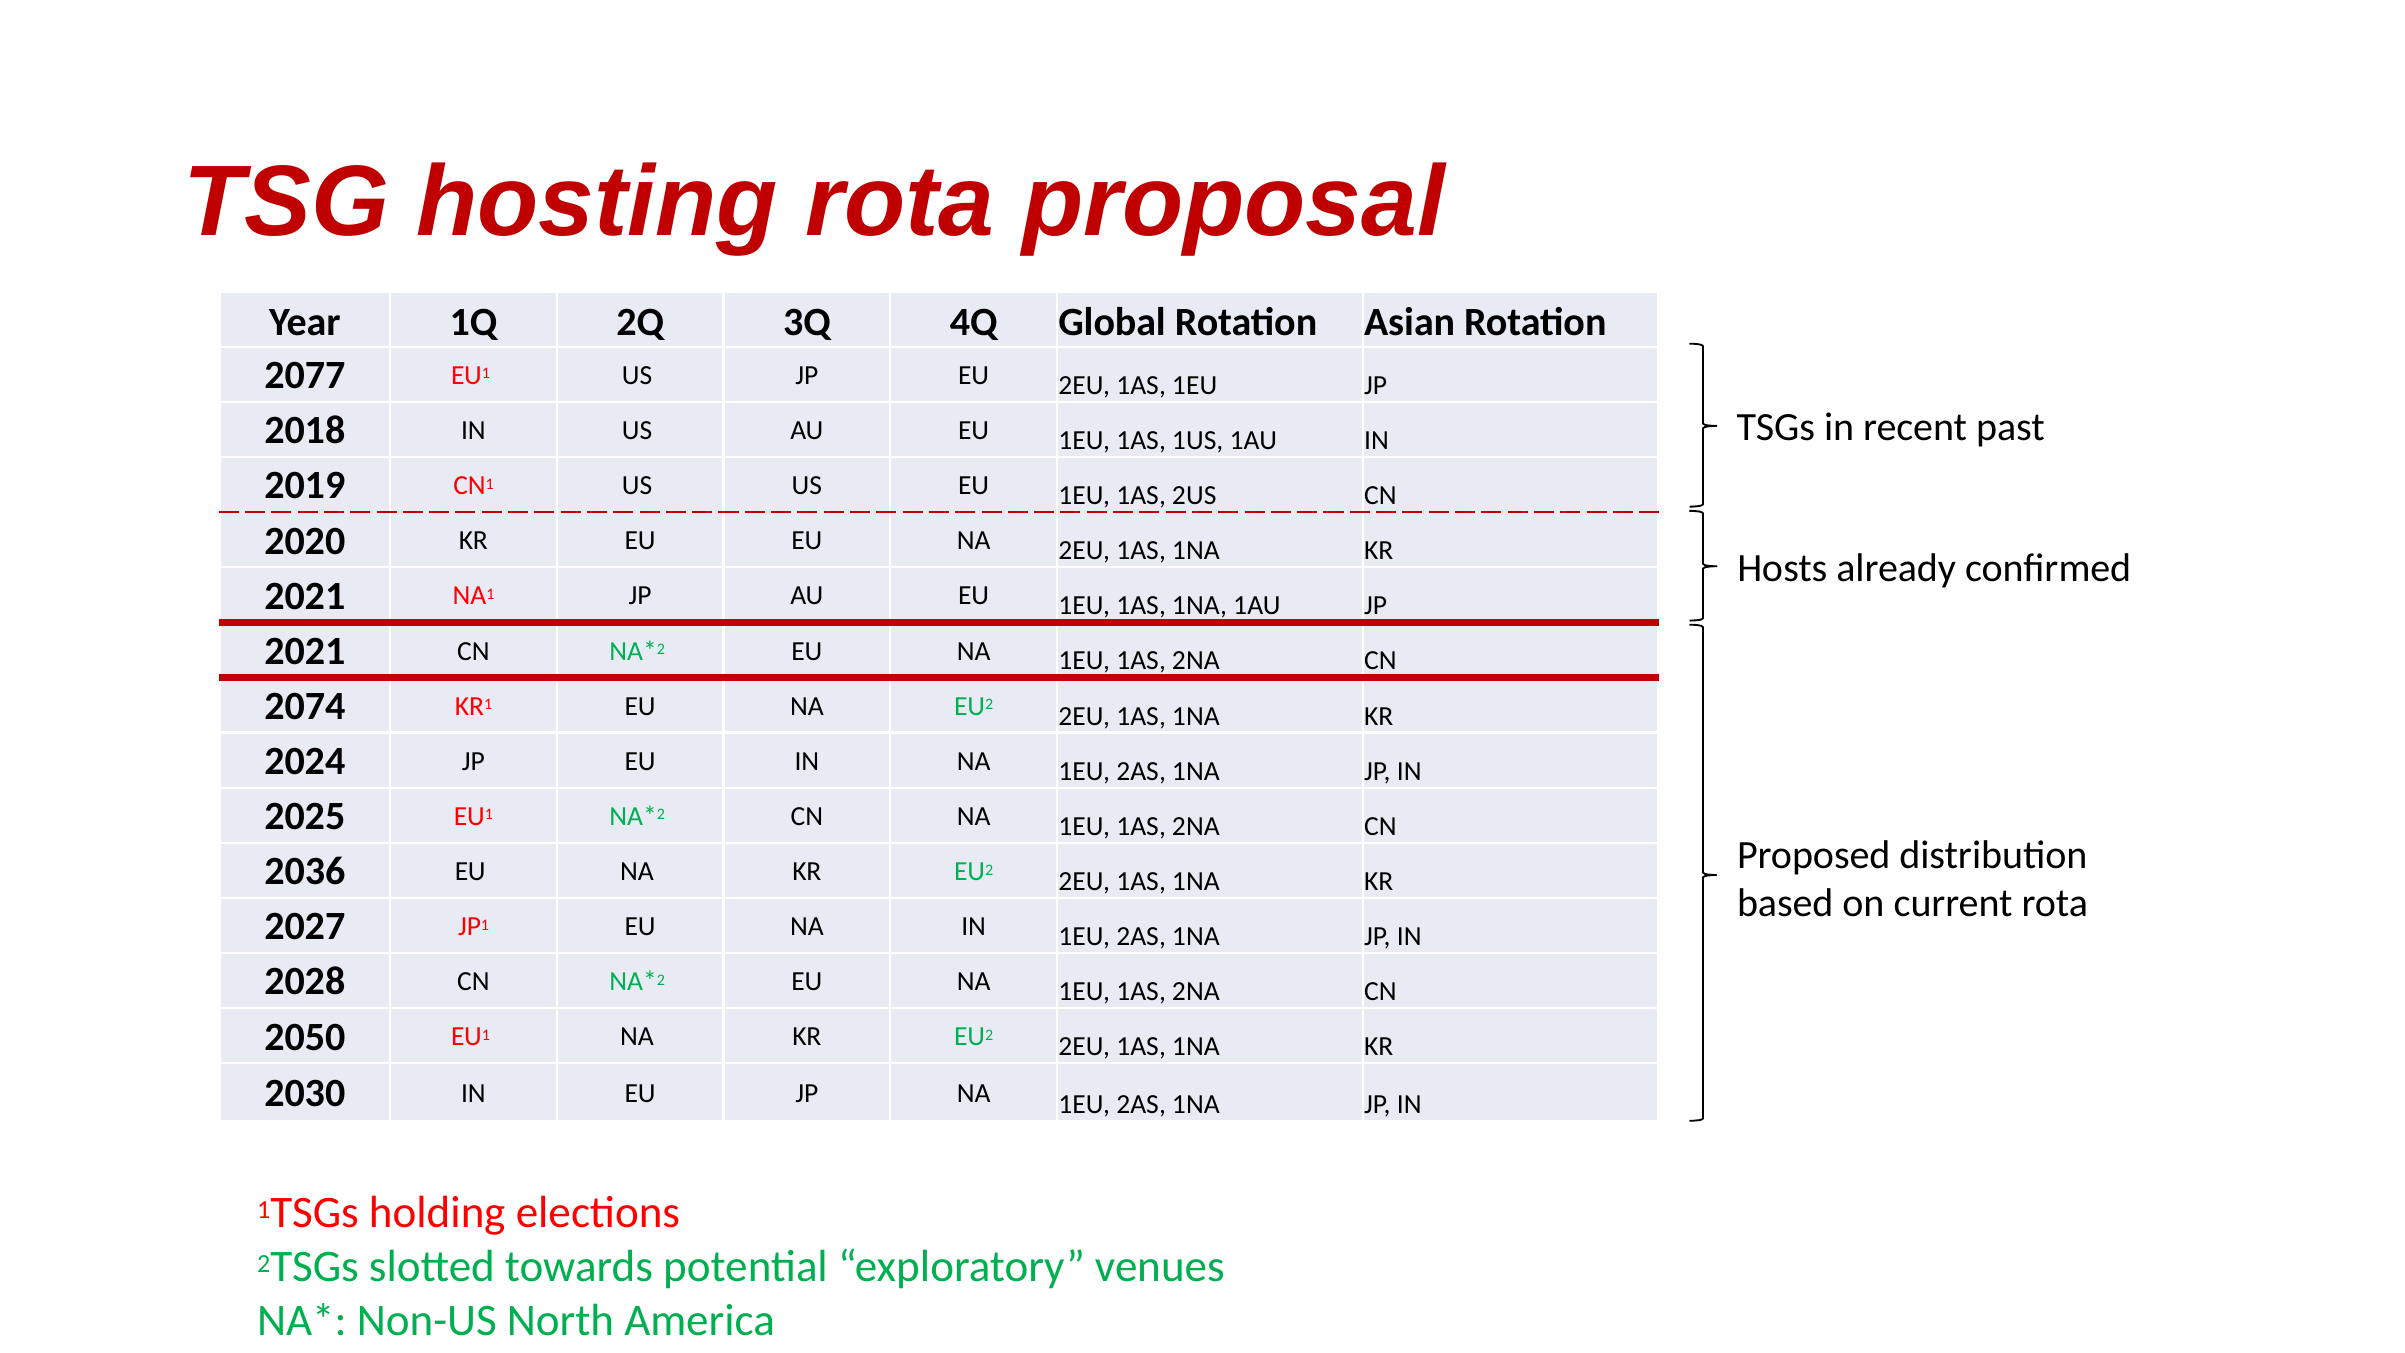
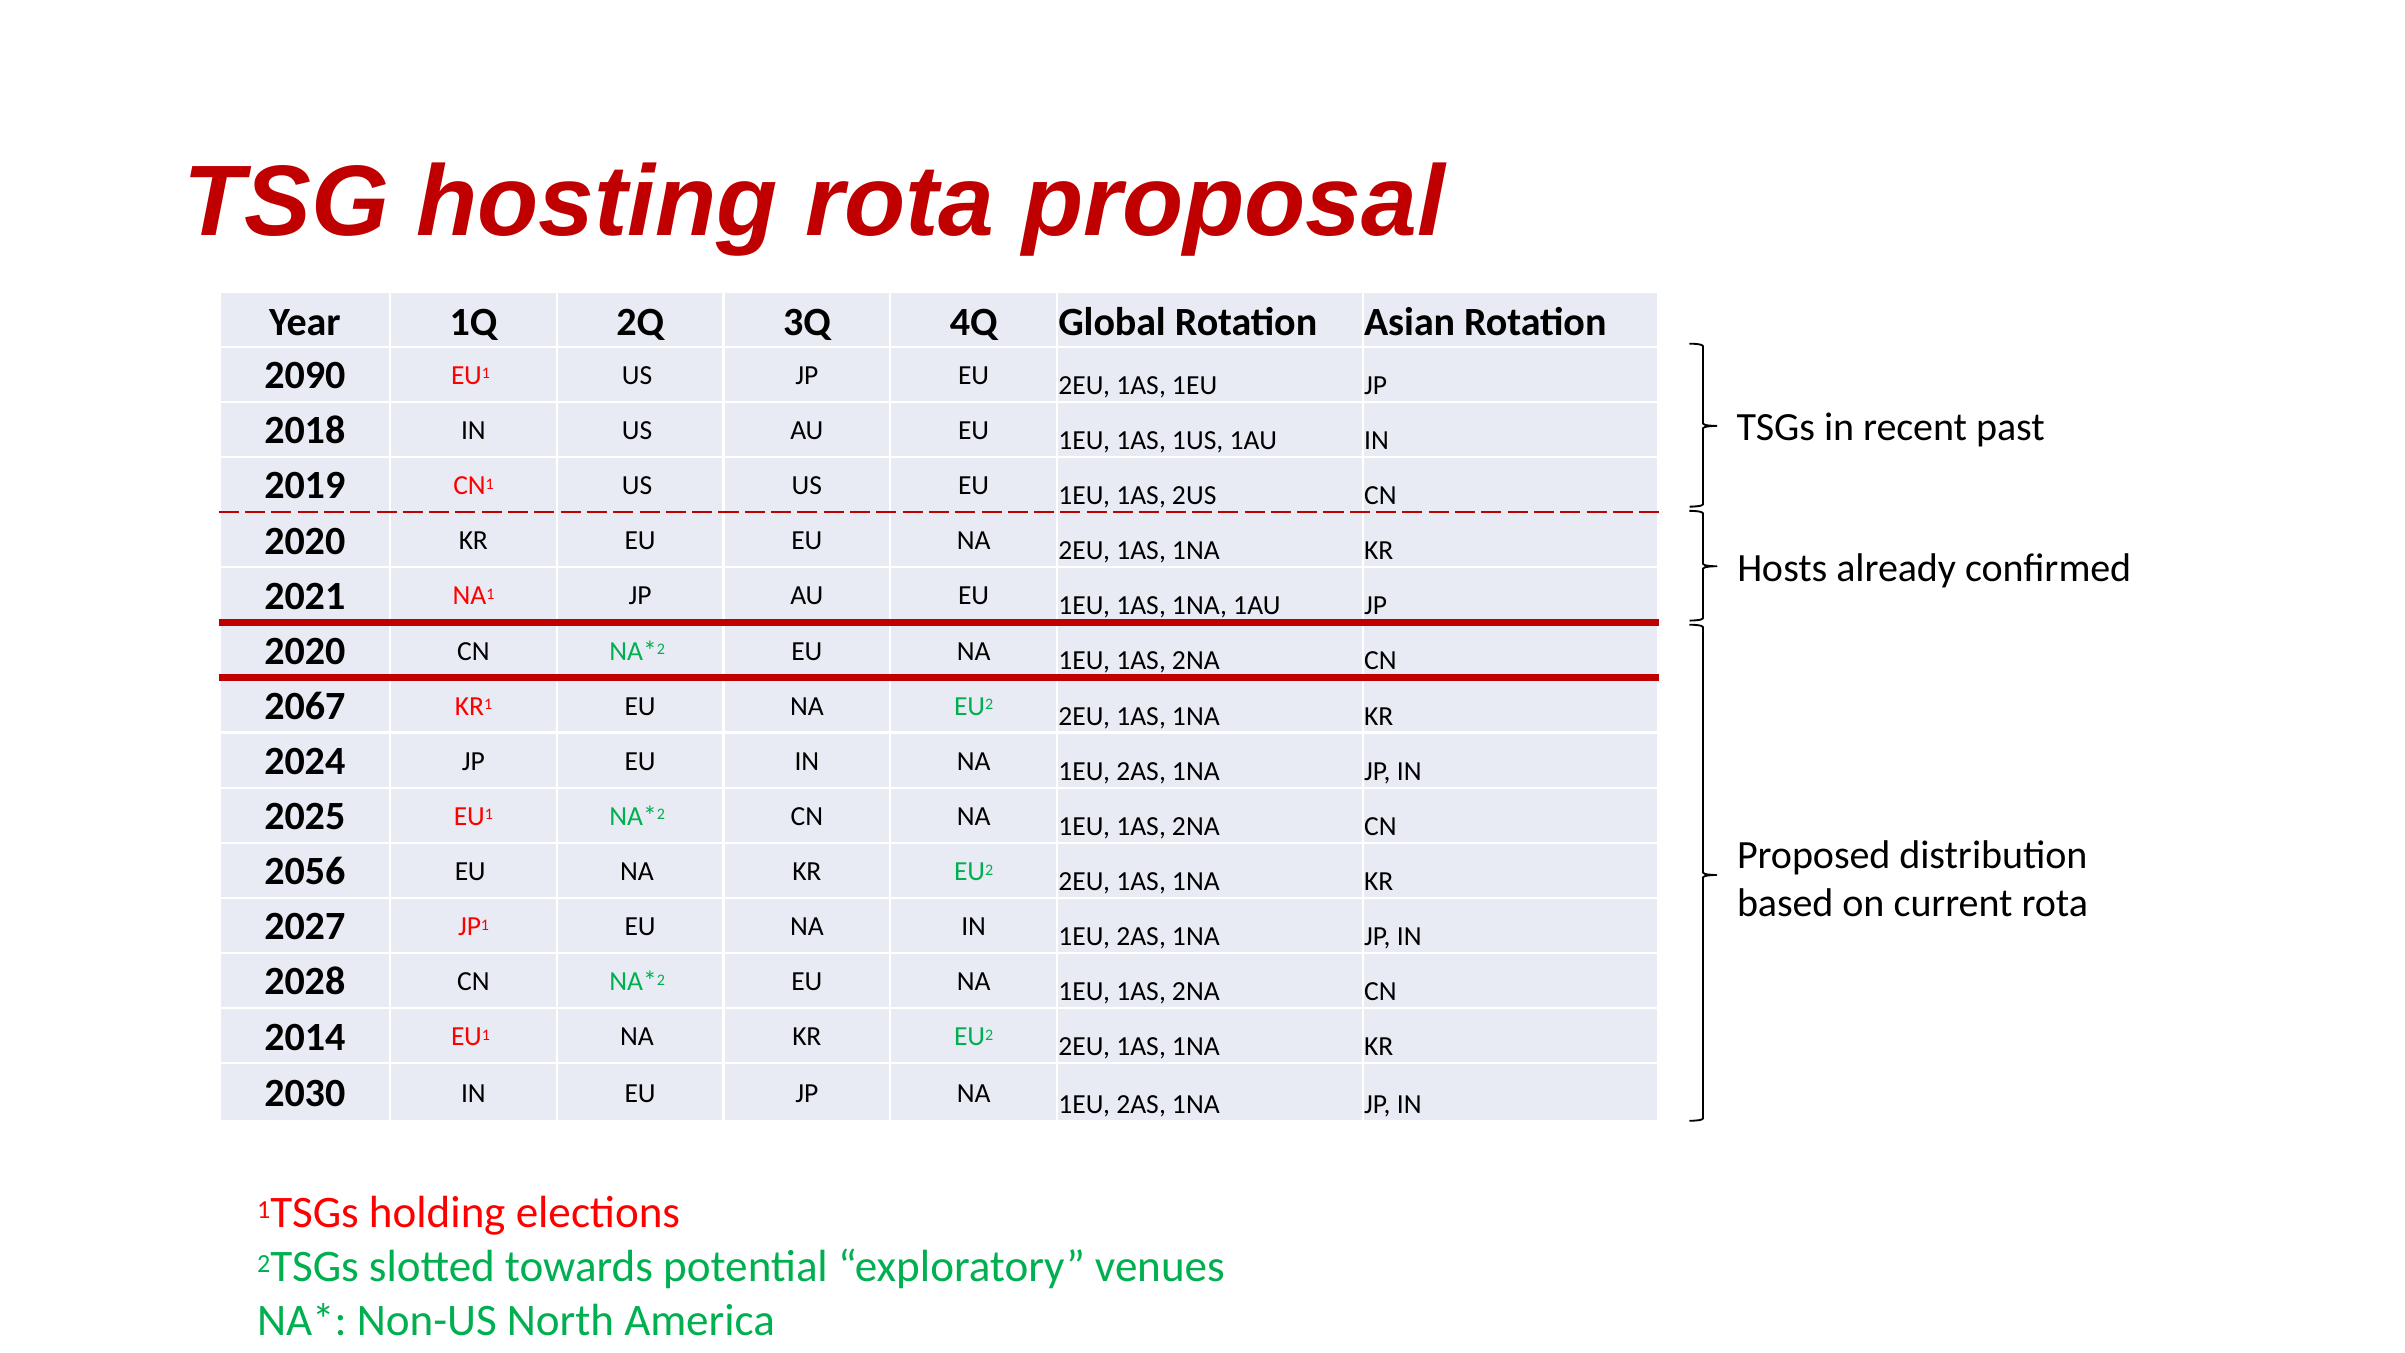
2077: 2077 -> 2090
2021 at (305, 651): 2021 -> 2020
2074: 2074 -> 2067
2036: 2036 -> 2056
2050: 2050 -> 2014
